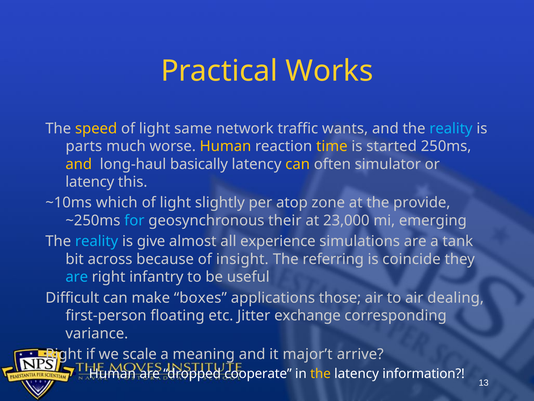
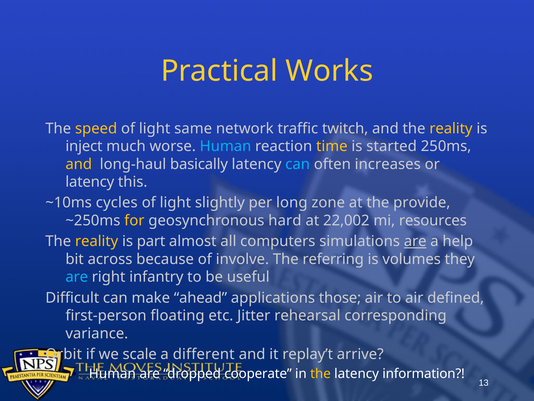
wants: wants -> twitch
reality at (451, 128) colour: light blue -> yellow
parts: parts -> inject
Human at (226, 146) colour: yellow -> light blue
can at (298, 164) colour: yellow -> light blue
simulator: simulator -> increases
which: which -> cycles
atop: atop -> long
for colour: light blue -> yellow
their: their -> hard
23,000: 23,000 -> 22,002
emerging: emerging -> resources
reality at (97, 241) colour: light blue -> yellow
give: give -> part
experience: experience -> computers
are at (415, 241) underline: none -> present
tank: tank -> help
insight: insight -> involve
coincide: coincide -> volumes
boxes: boxes -> ahead
dealing: dealing -> defined
exchange: exchange -> rehearsal
Right at (64, 354): Right -> Orbit
meaning: meaning -> different
major’t: major’t -> replay’t
